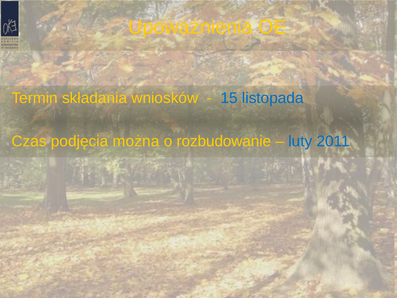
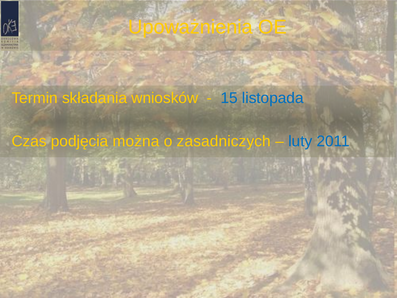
rozbudowanie: rozbudowanie -> zasadniczych
